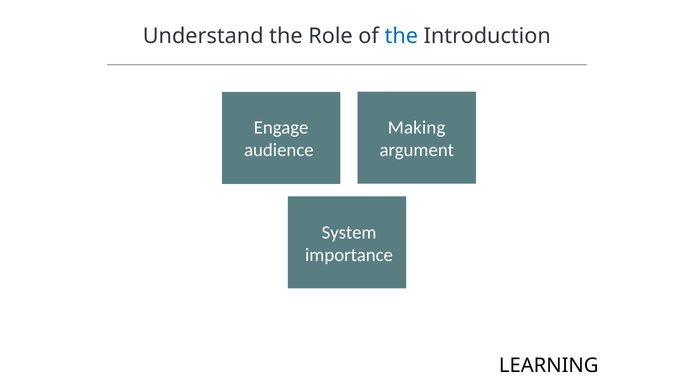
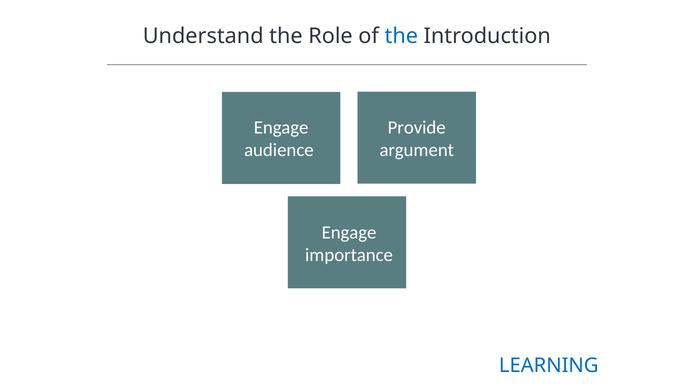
Making: Making -> Provide
System at (349, 233): System -> Engage
LEARNING colour: black -> blue
